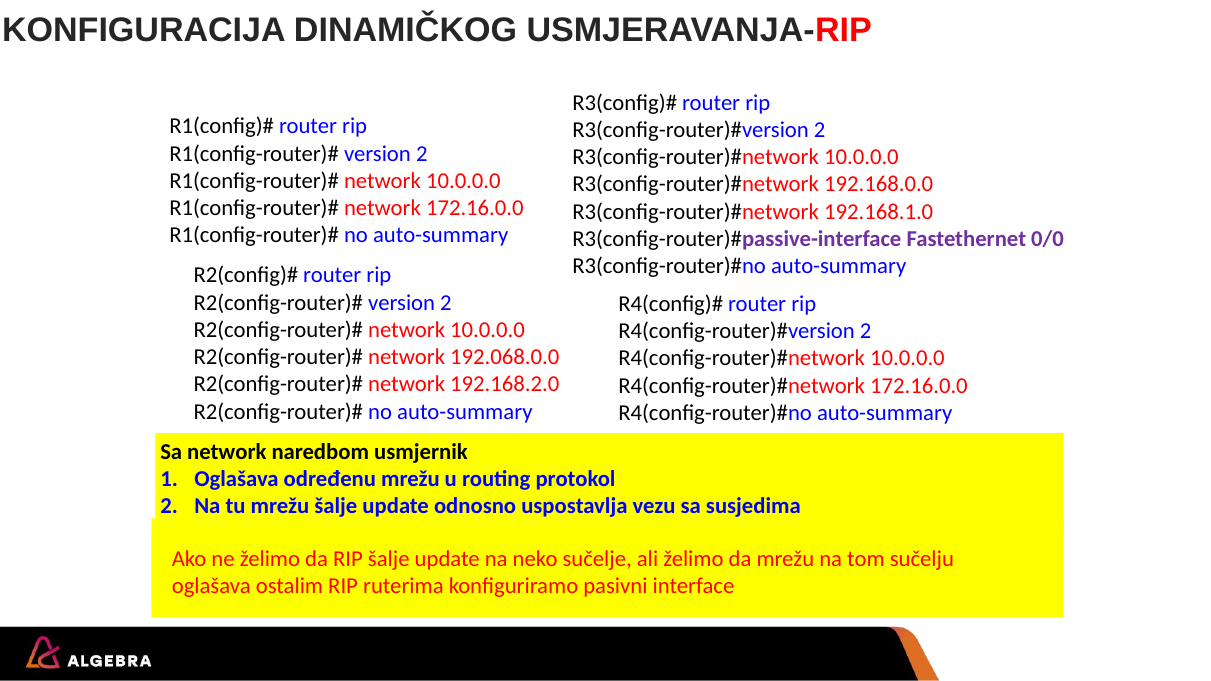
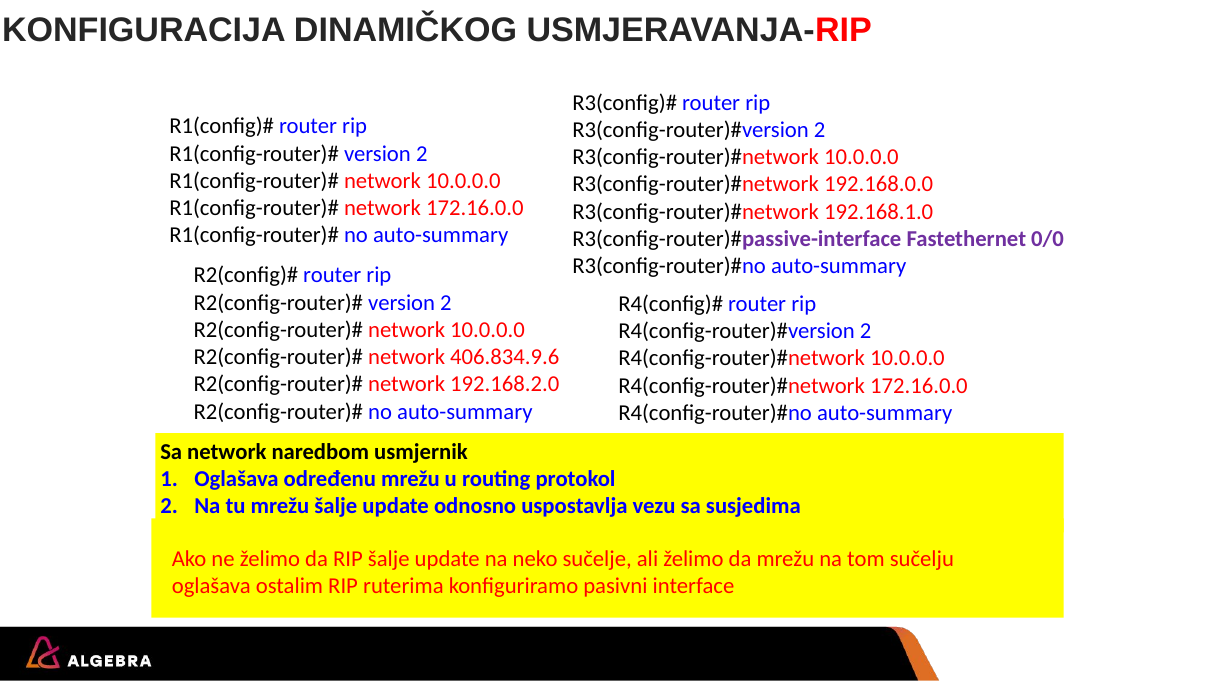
192.068.0.0: 192.068.0.0 -> 406.834.9.6
